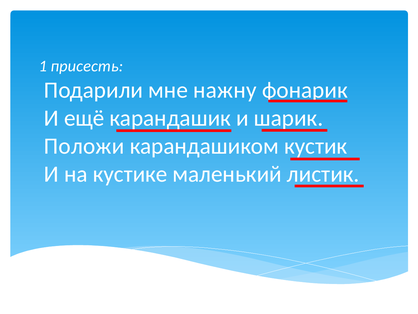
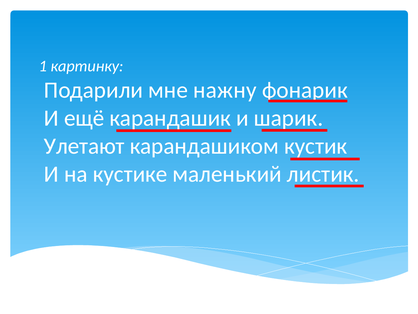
присесть: присесть -> картинку
Положи: Положи -> Улетают
